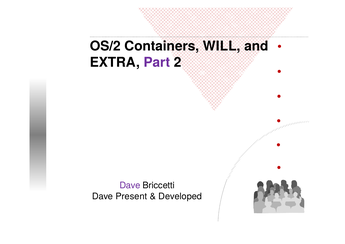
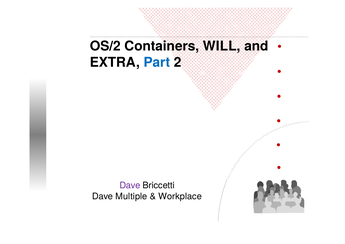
Part colour: purple -> blue
Present: Present -> Multiple
Developed: Developed -> Workplace
